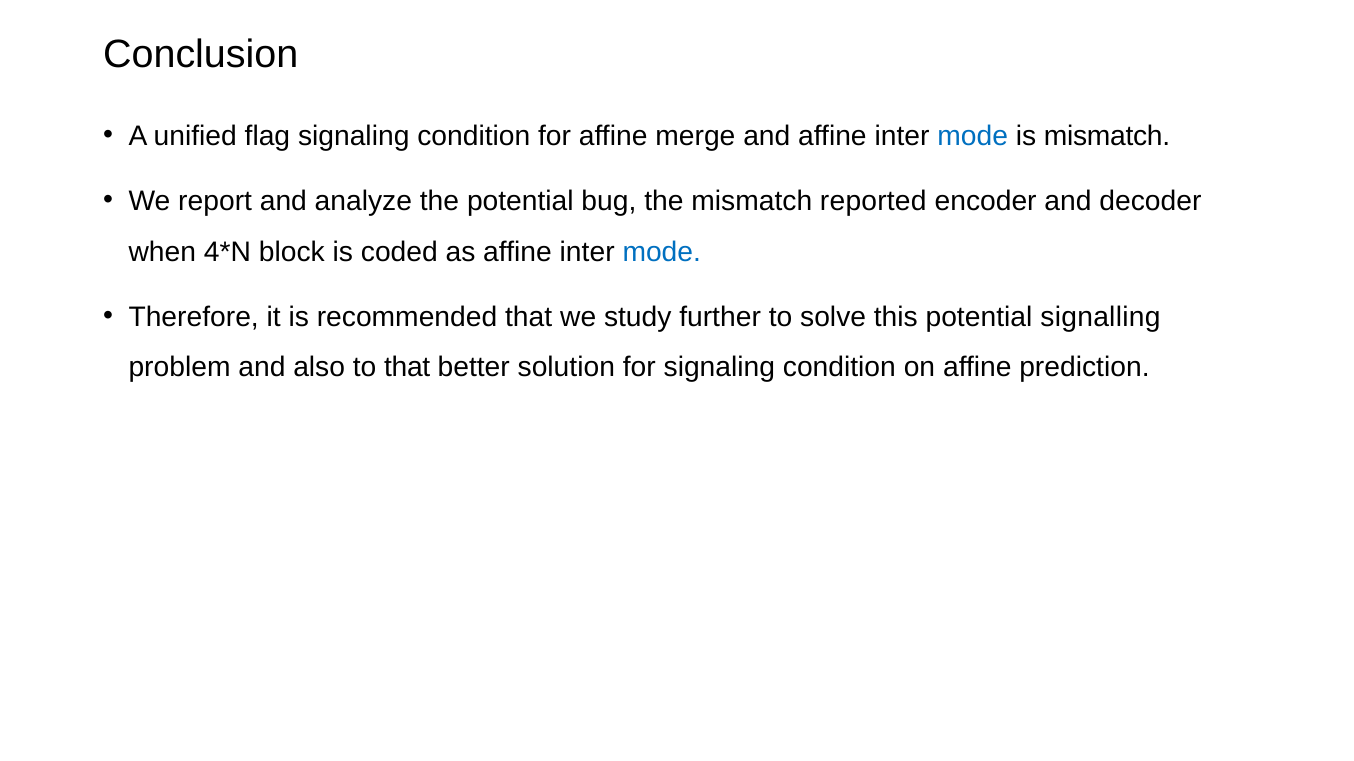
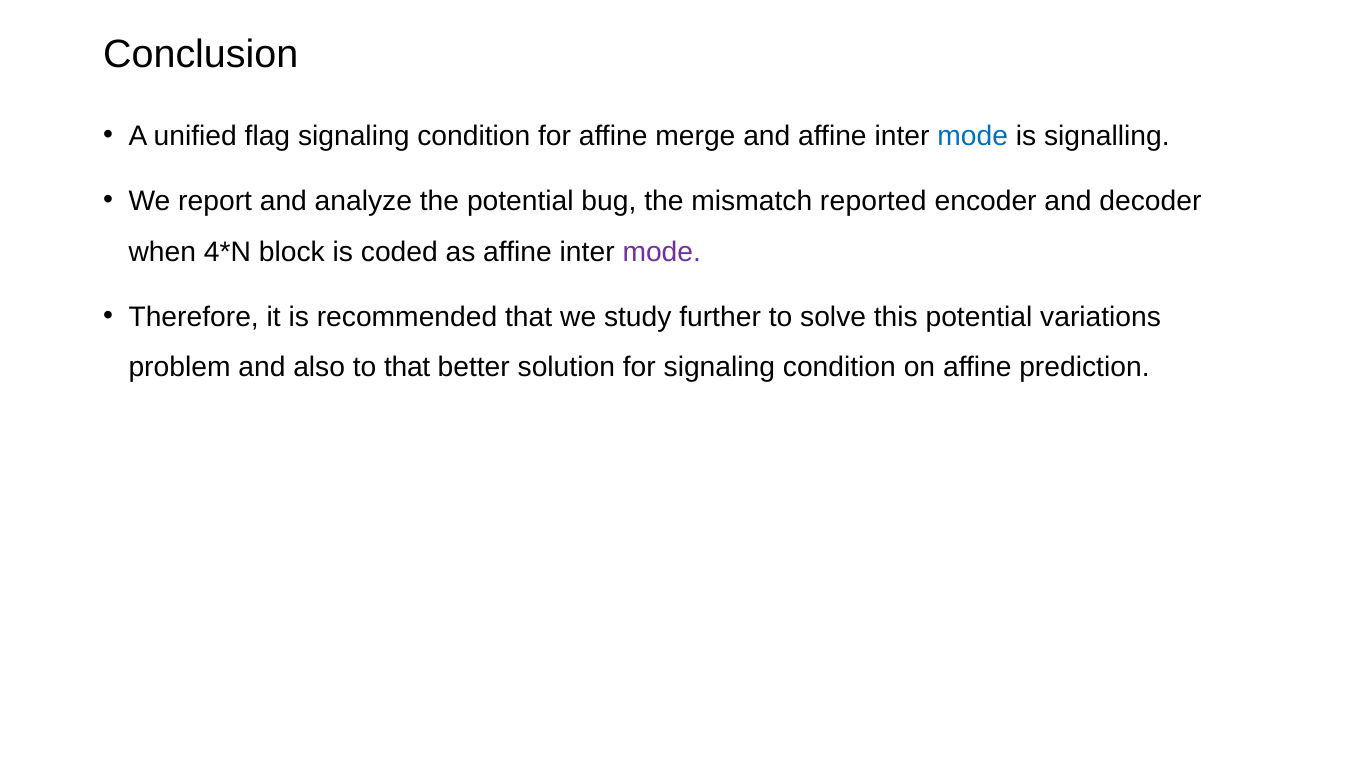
is mismatch: mismatch -> signalling
mode at (662, 252) colour: blue -> purple
signalling: signalling -> variations
